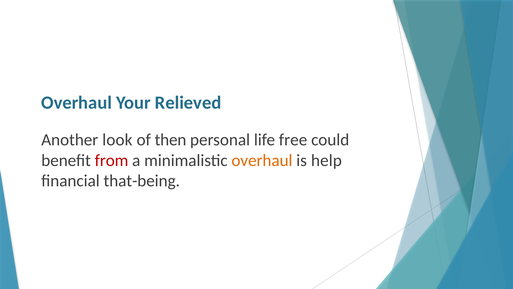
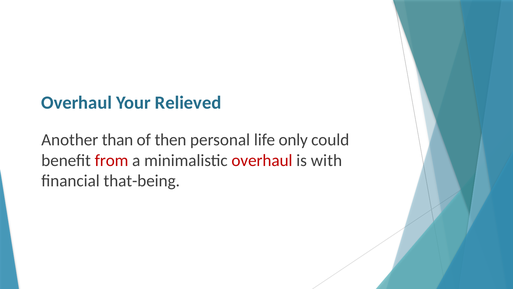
look: look -> than
free: free -> only
overhaul at (262, 160) colour: orange -> red
help: help -> with
